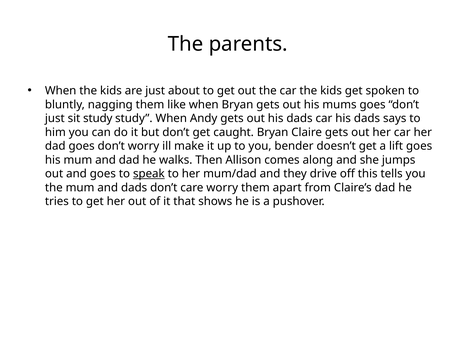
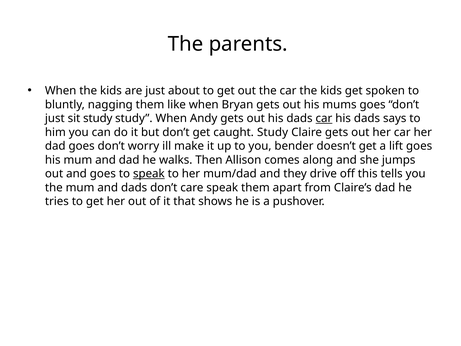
car at (324, 118) underline: none -> present
caught Bryan: Bryan -> Study
care worry: worry -> speak
